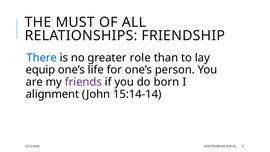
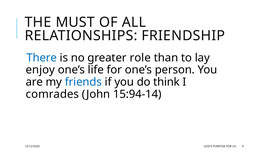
equip: equip -> enjoy
friends colour: purple -> blue
born: born -> think
alignment: alignment -> comrades
15:14-14: 15:14-14 -> 15:94-14
